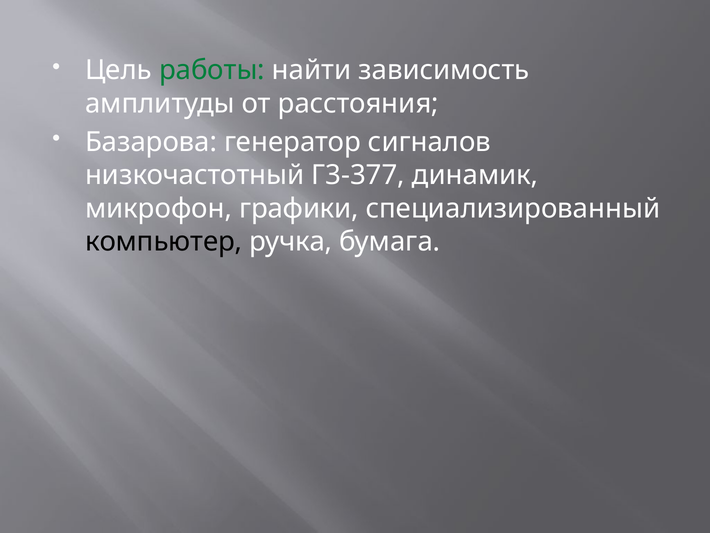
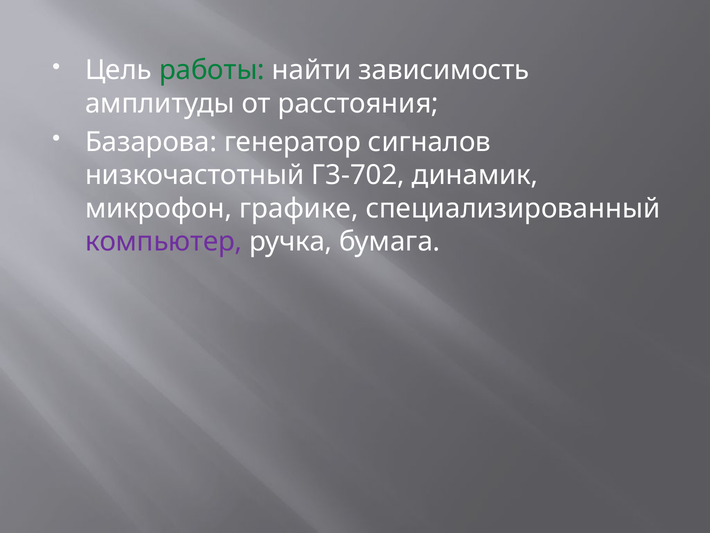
Г3-377: Г3-377 -> Г3-702
графики: графики -> графике
компьютер colour: black -> purple
